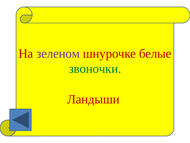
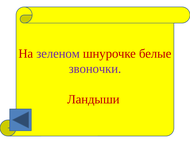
звоночки colour: green -> purple
